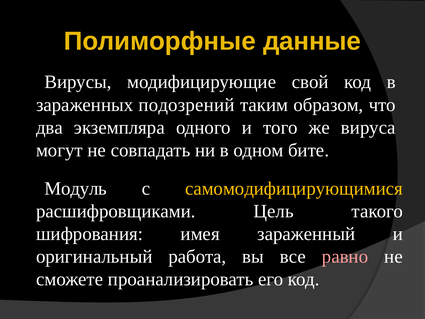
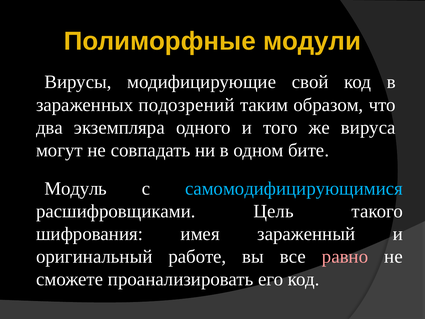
данные: данные -> модули
самомодифицирующимися colour: yellow -> light blue
работа: работа -> работе
